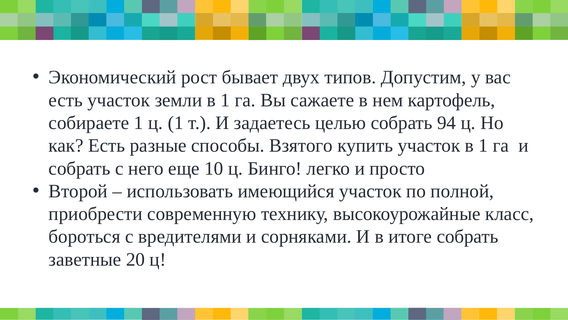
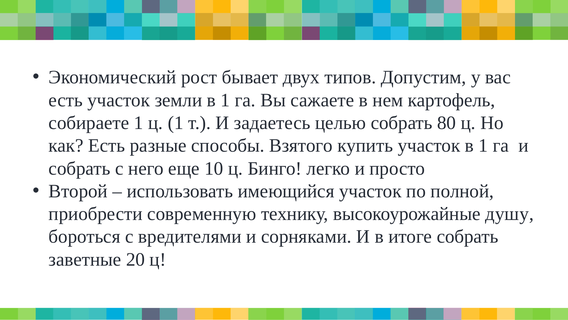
94: 94 -> 80
класс: класс -> душу
